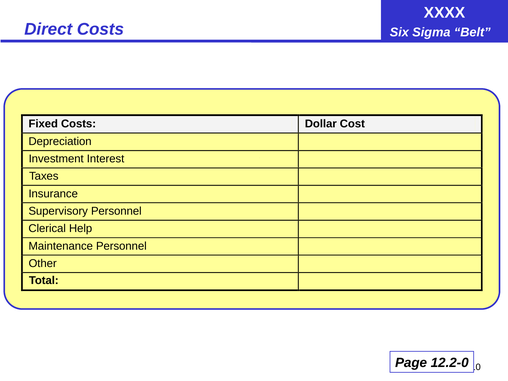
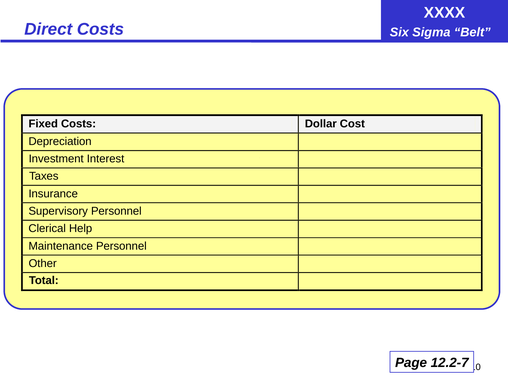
12.2-0: 12.2-0 -> 12.2-7
